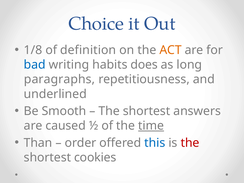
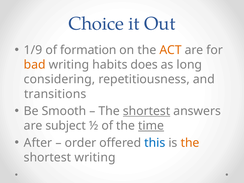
1/8: 1/8 -> 1/9
definition: definition -> formation
bad colour: blue -> orange
paragraphs: paragraphs -> considering
underlined: underlined -> transitions
shortest at (147, 111) underline: none -> present
caused: caused -> subject
Than: Than -> After
the at (190, 143) colour: red -> orange
shortest cookies: cookies -> writing
